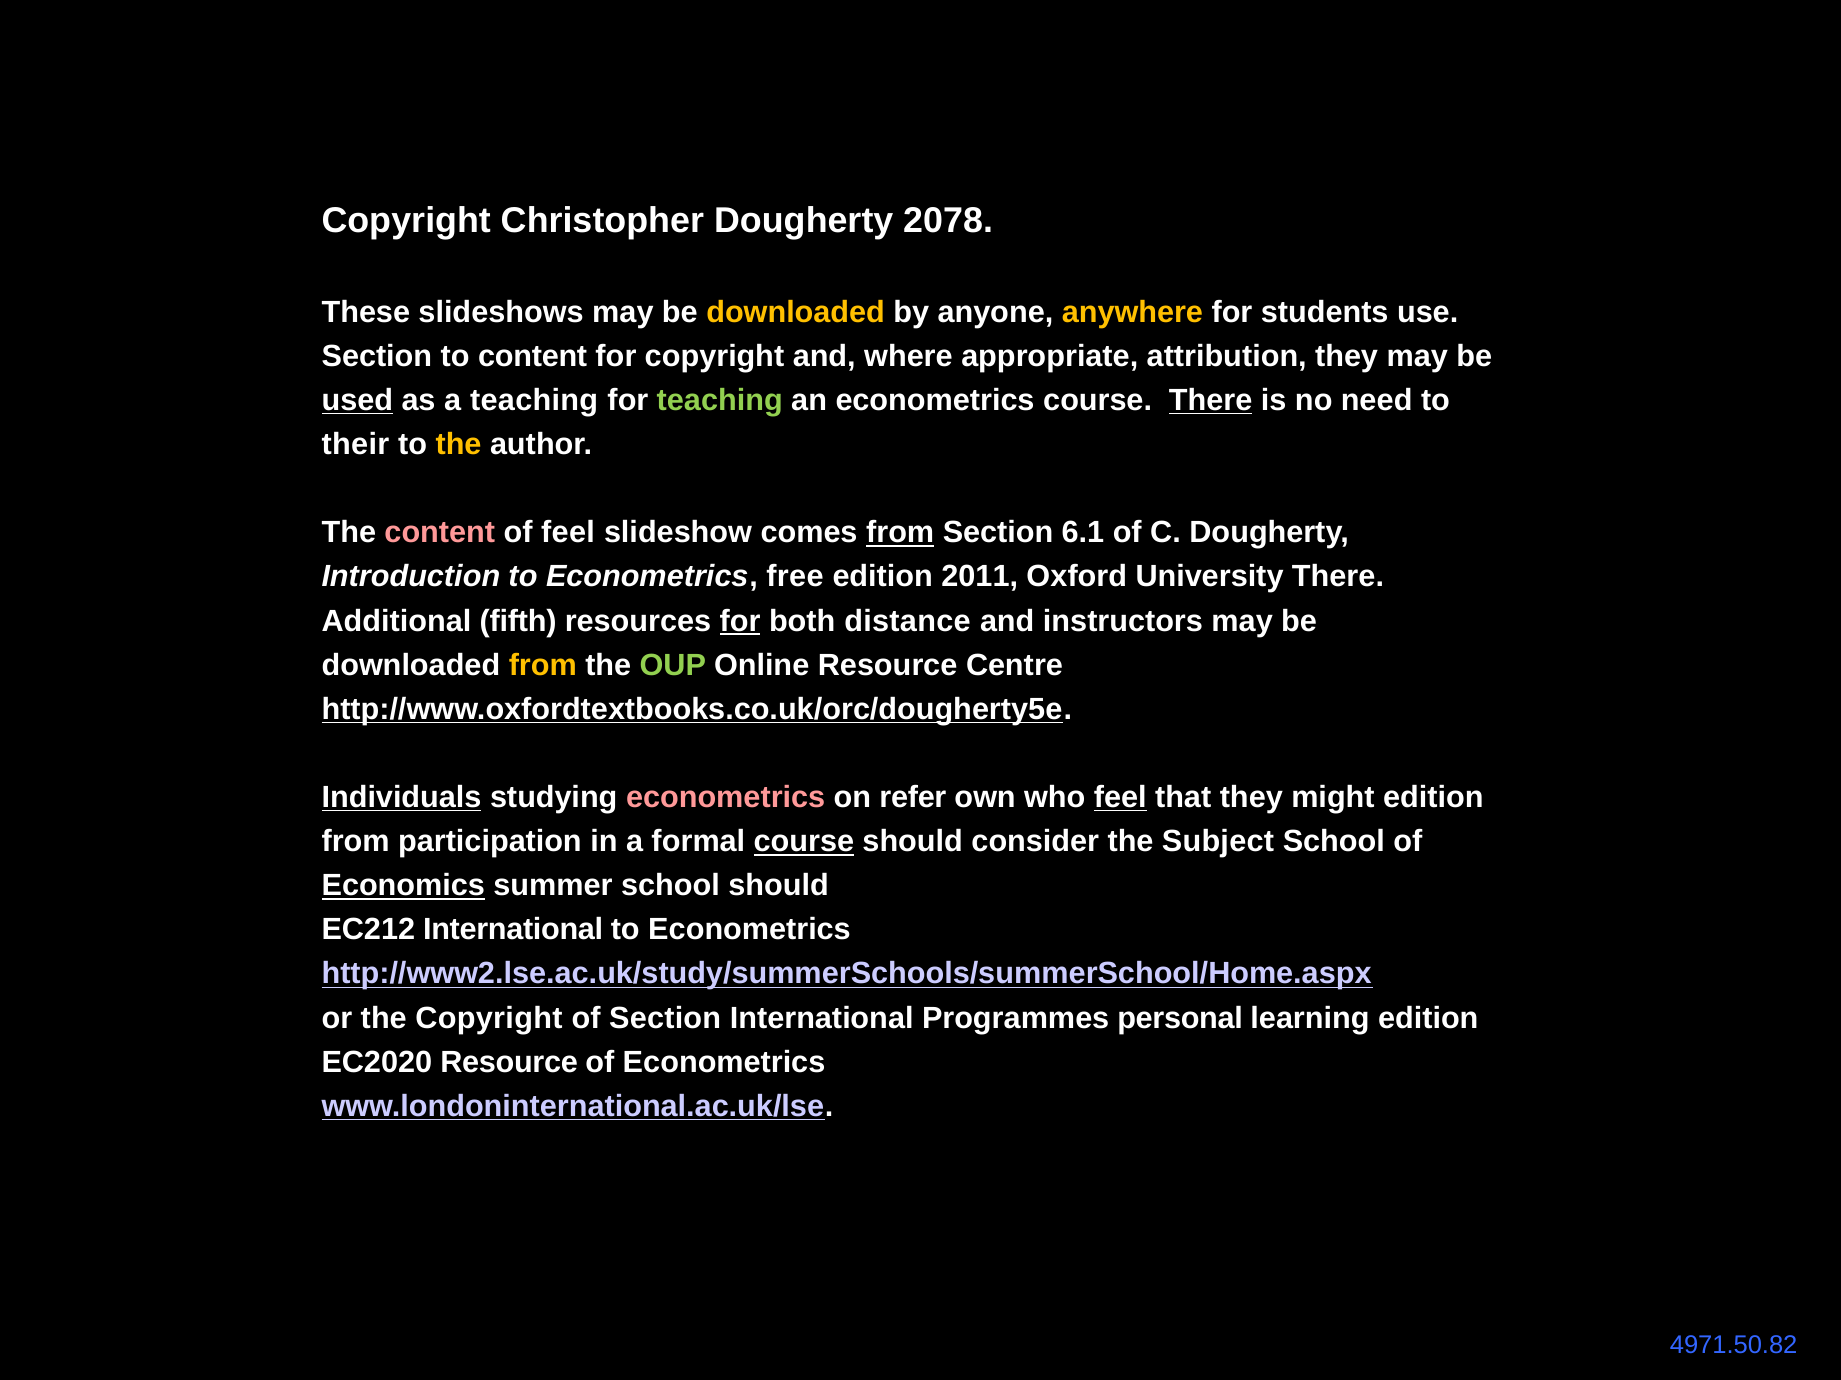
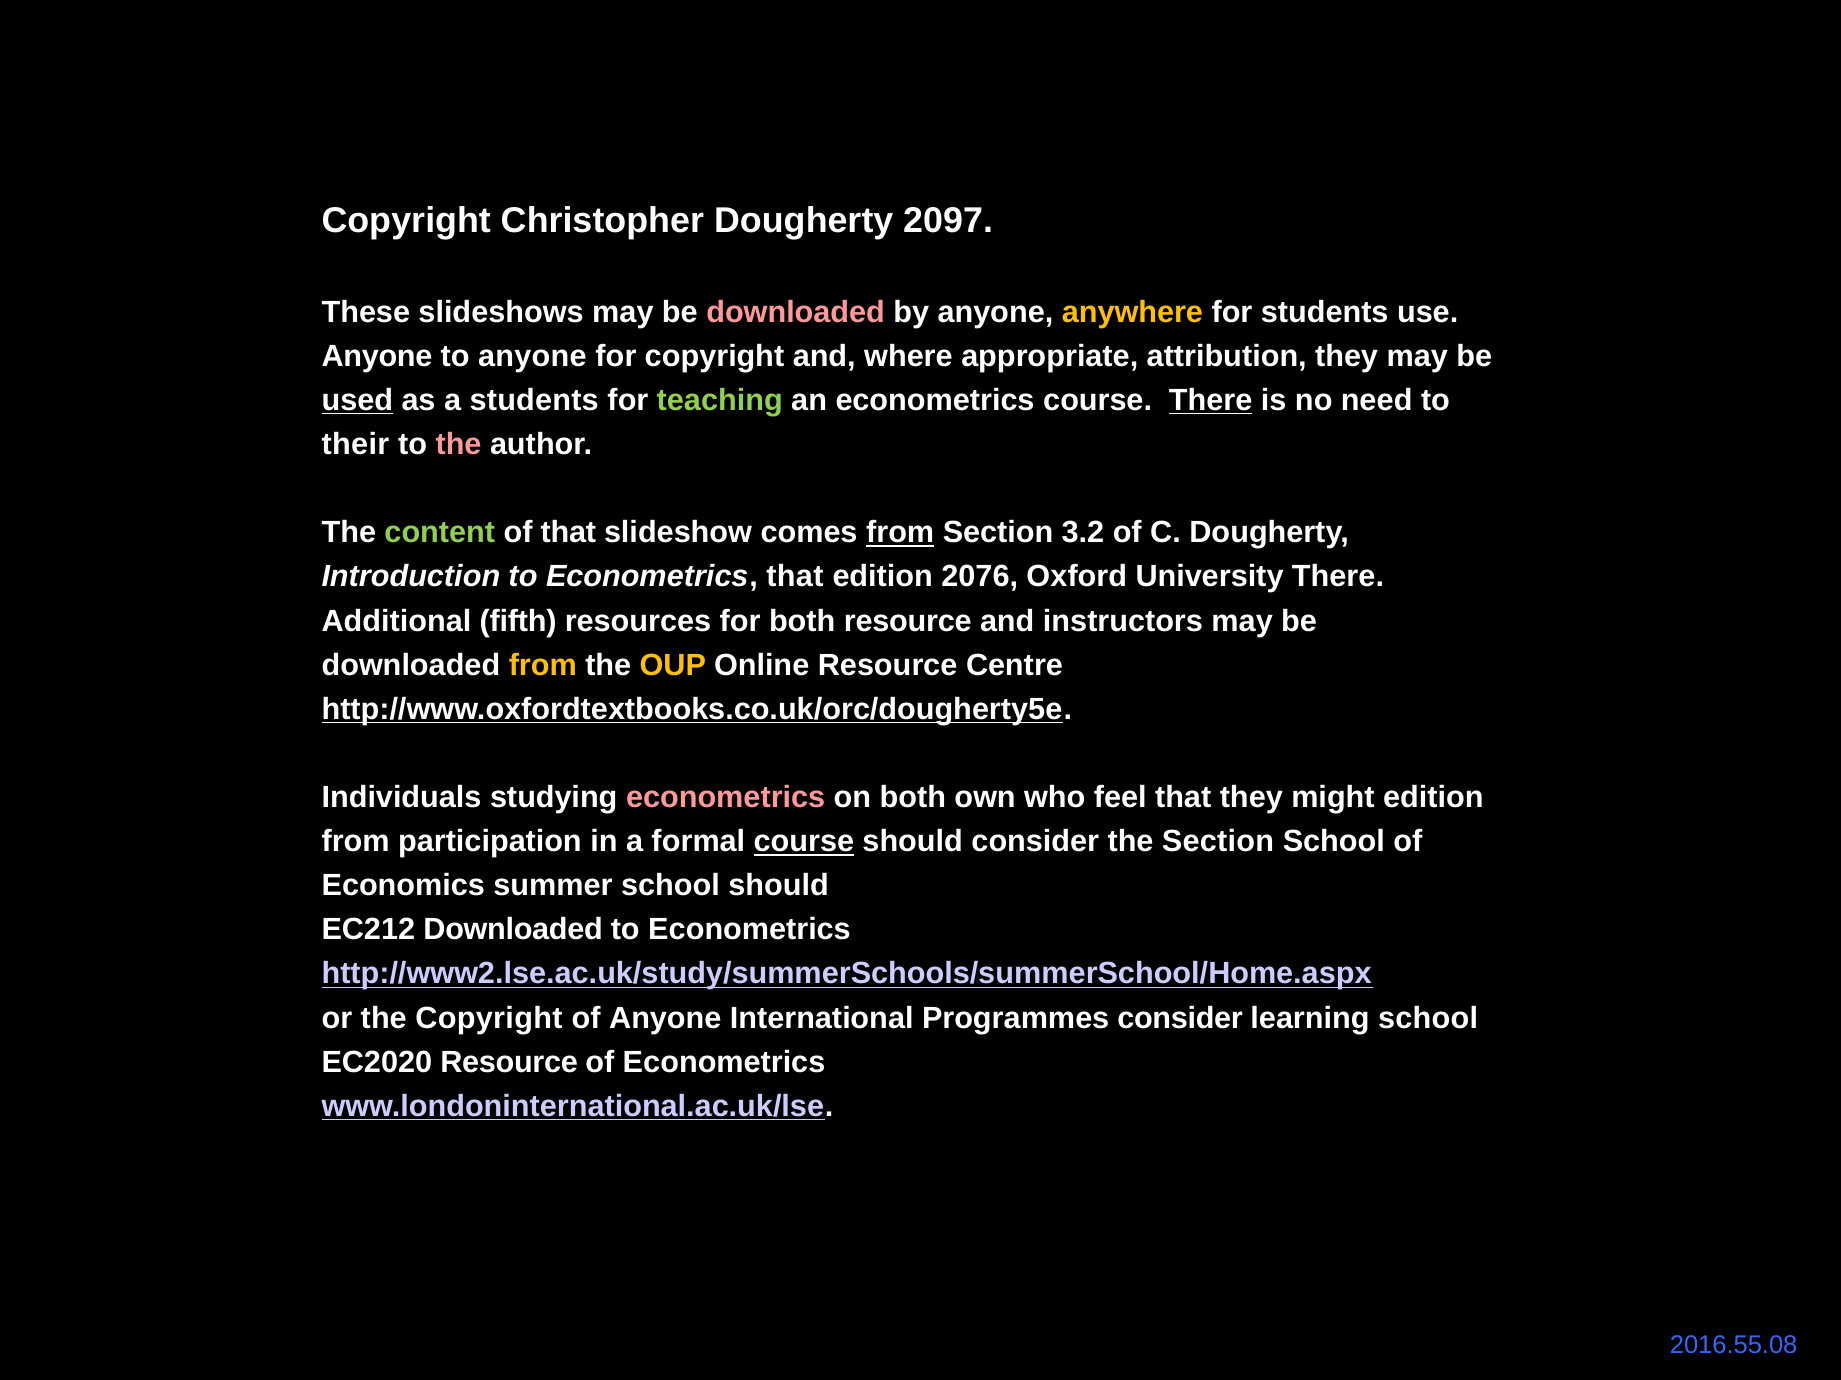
2078: 2078 -> 2097
downloaded at (796, 312) colour: yellow -> pink
Section at (377, 356): Section -> Anyone
to content: content -> anyone
a teaching: teaching -> students
the at (459, 445) colour: yellow -> pink
content at (440, 533) colour: pink -> light green
of feel: feel -> that
6.1: 6.1 -> 3.2
Econometrics free: free -> that
2011: 2011 -> 2076
for at (740, 621) underline: present -> none
both distance: distance -> resource
OUP colour: light green -> yellow
Individuals underline: present -> none
on refer: refer -> both
feel at (1120, 798) underline: present -> none
the Subject: Subject -> Section
Economics underline: present -> none
EC212 International: International -> Downloaded
of Section: Section -> Anyone
Programmes personal: personal -> consider
learning edition: edition -> school
4971.50.82: 4971.50.82 -> 2016.55.08
